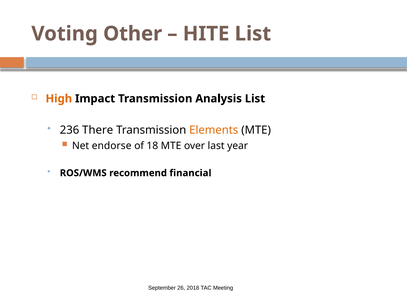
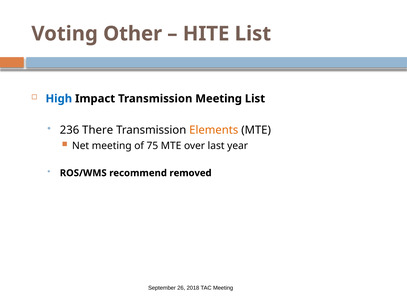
High colour: orange -> blue
Transmission Analysis: Analysis -> Meeting
Net endorse: endorse -> meeting
18: 18 -> 75
financial: financial -> removed
